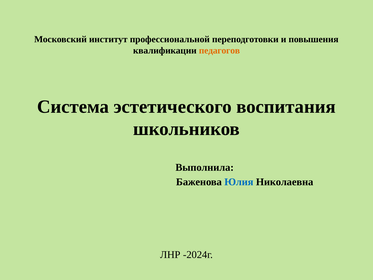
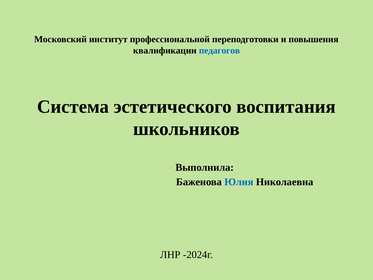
педагогов colour: orange -> blue
